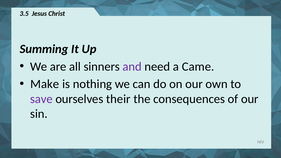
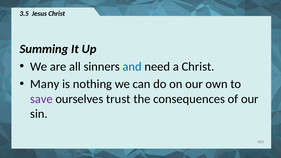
and colour: purple -> blue
a Came: Came -> Christ
Make: Make -> Many
their: their -> trust
